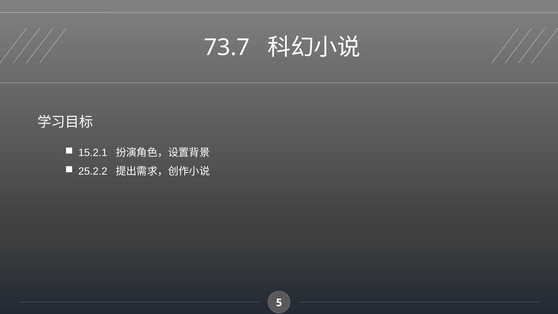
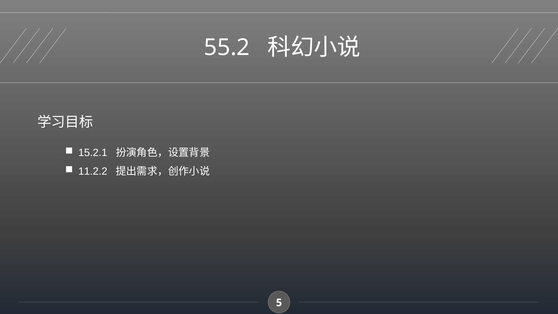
73.7: 73.7 -> 55.2
25.2.2: 25.2.2 -> 11.2.2
